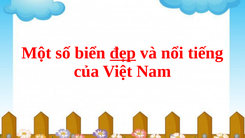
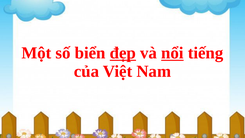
nổi underline: none -> present
